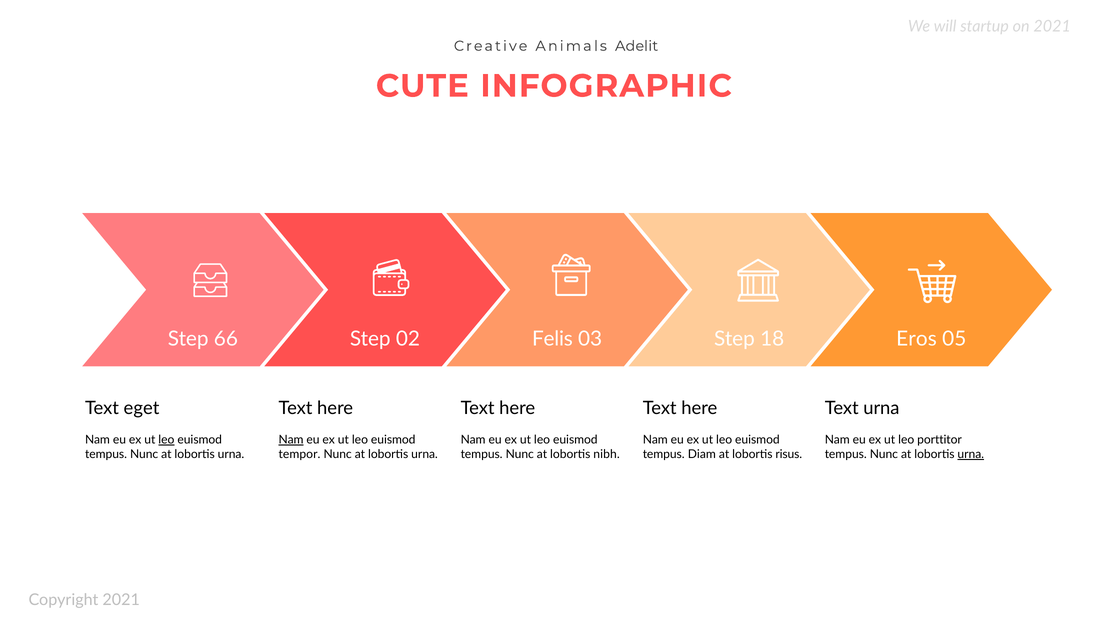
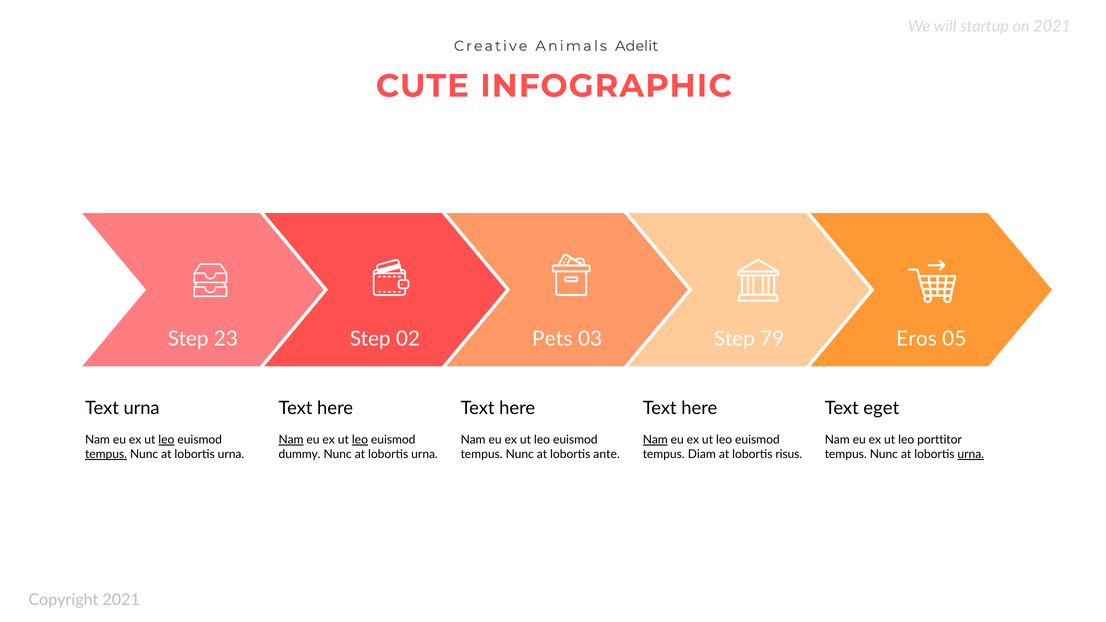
66: 66 -> 23
Felis: Felis -> Pets
18: 18 -> 79
Text eget: eget -> urna
Text urna: urna -> eget
leo at (360, 440) underline: none -> present
Nam at (655, 440) underline: none -> present
tempus at (106, 454) underline: none -> present
tempor: tempor -> dummy
nibh: nibh -> ante
